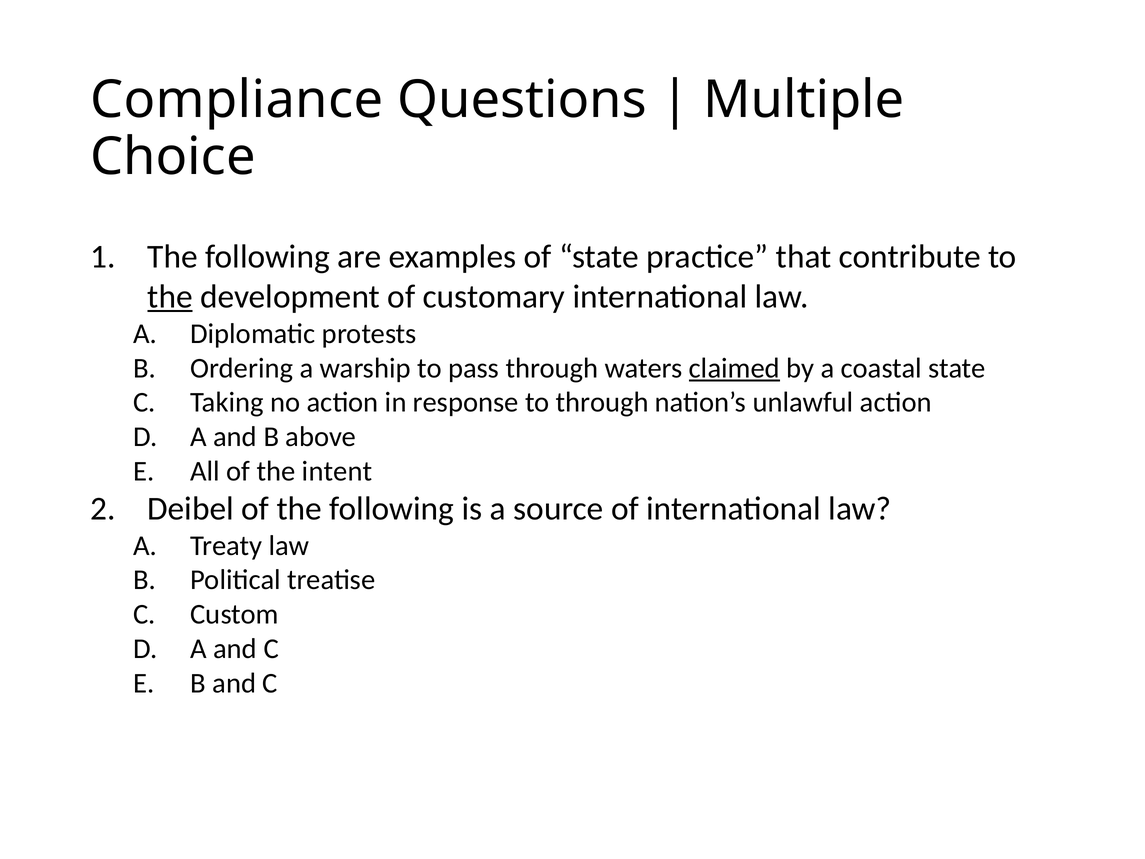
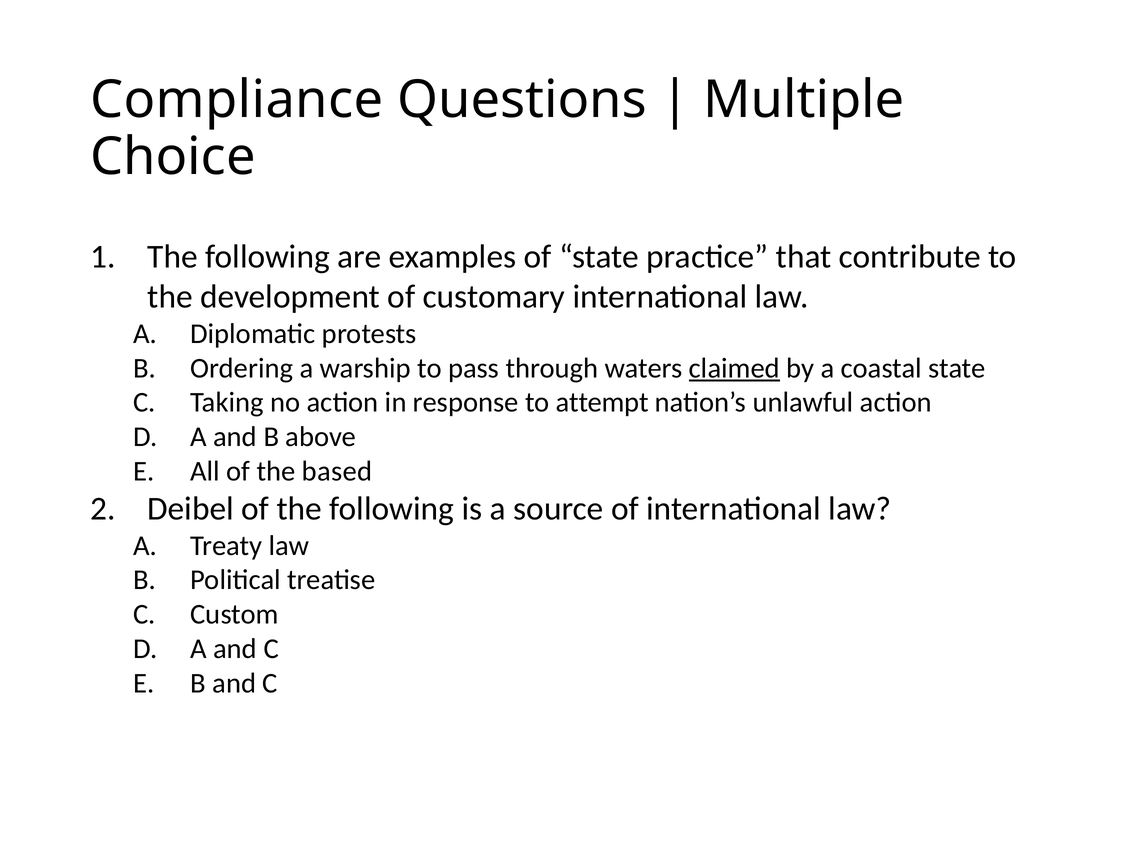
the at (170, 297) underline: present -> none
to through: through -> attempt
intent: intent -> based
